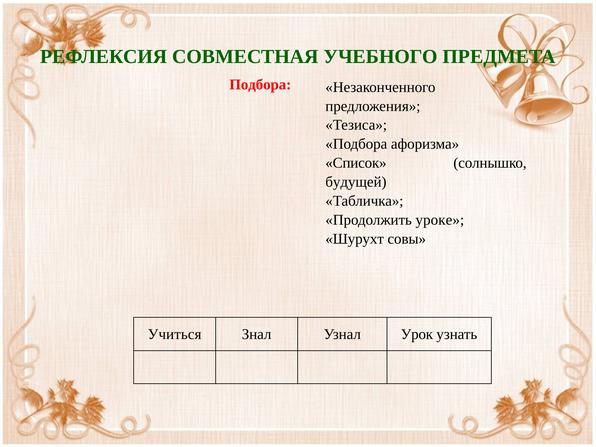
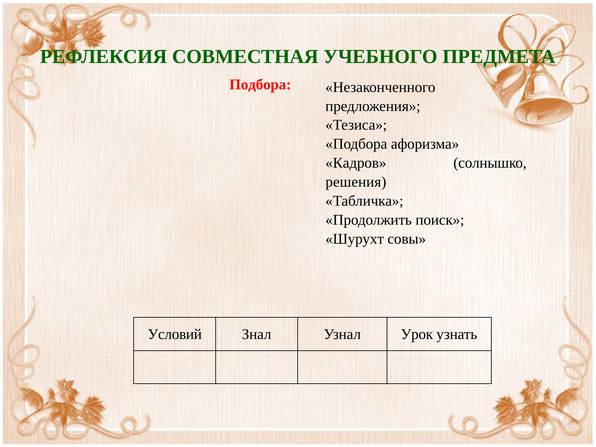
Список: Список -> Кадров
будущей: будущей -> решения
уроке: уроке -> поиск
Учиться: Учиться -> Условий
